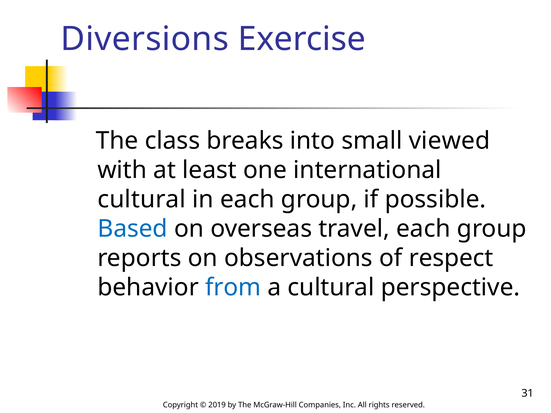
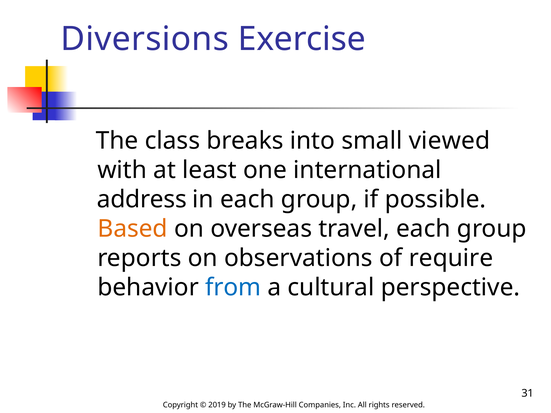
cultural at (142, 200): cultural -> address
Based colour: blue -> orange
respect: respect -> require
